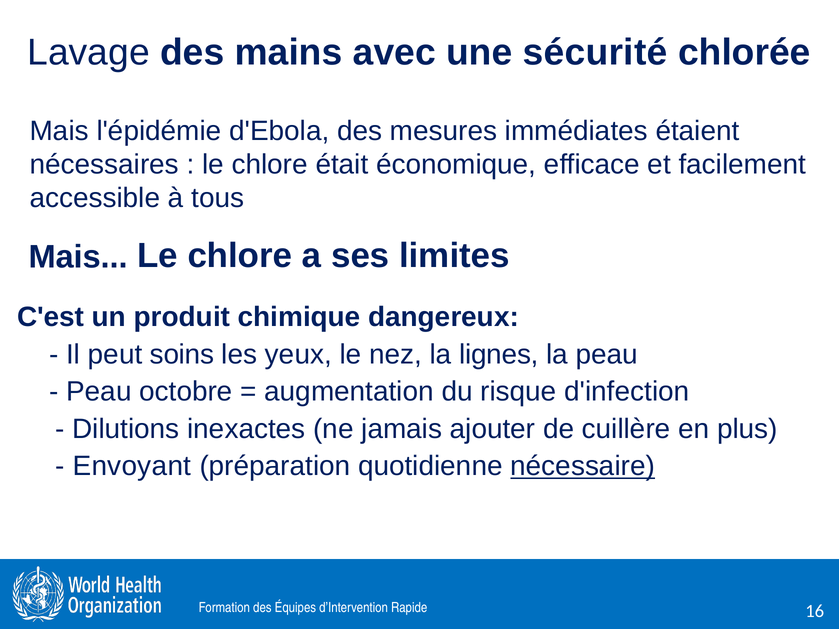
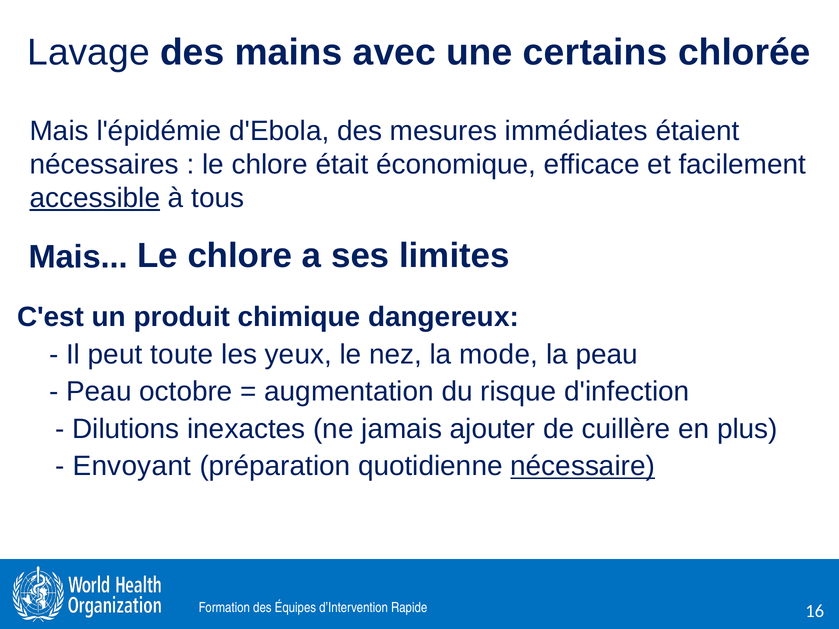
sécurité: sécurité -> certains
accessible underline: none -> present
soins: soins -> toute
lignes: lignes -> mode
